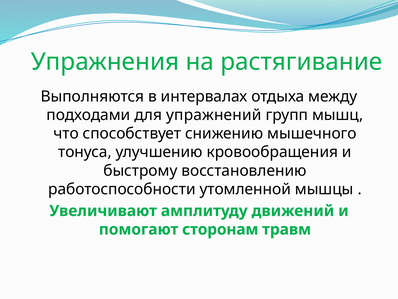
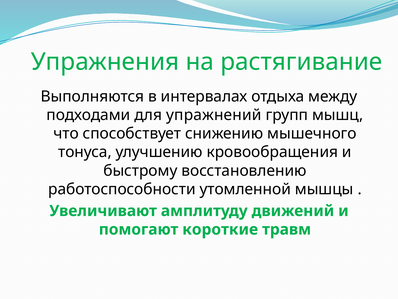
сторонам: сторонам -> короткие
